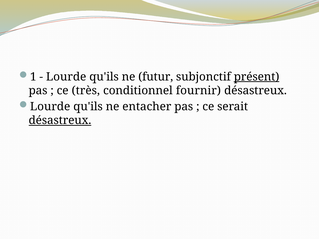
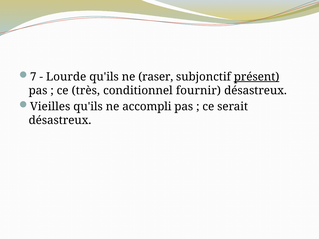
1: 1 -> 7
futur: futur -> raser
Lourde at (50, 107): Lourde -> Vieilles
entacher: entacher -> accompli
désastreux at (60, 121) underline: present -> none
